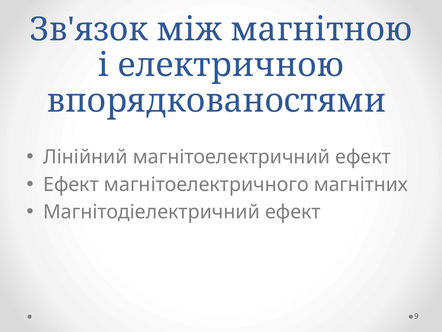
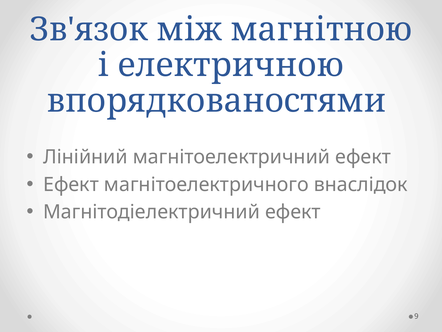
магнітних: магнітних -> внаслідок
